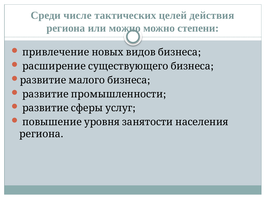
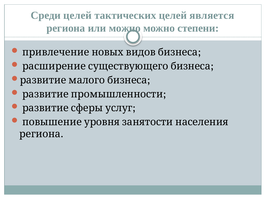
Среди числе: числе -> целей
действия: действия -> является
